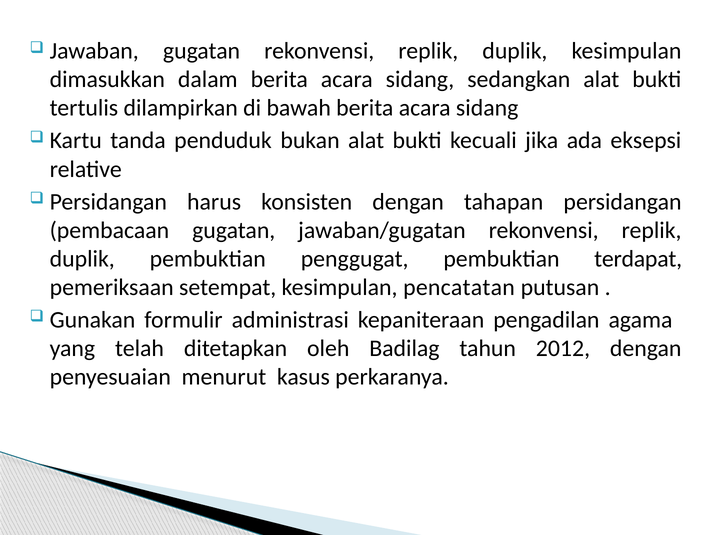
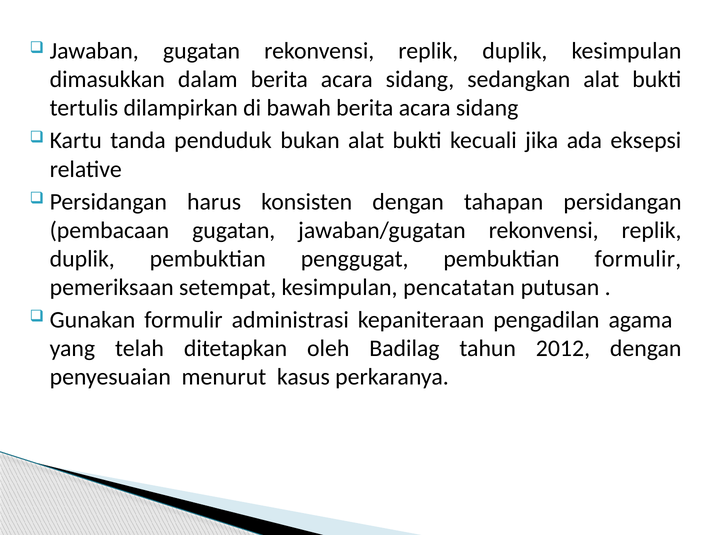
pembuktian terdapat: terdapat -> formulir
